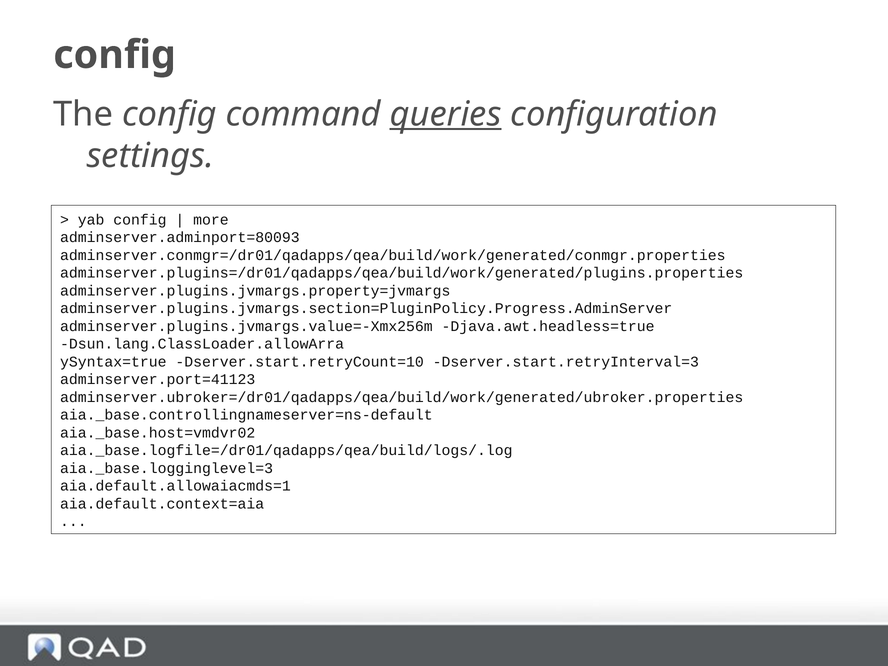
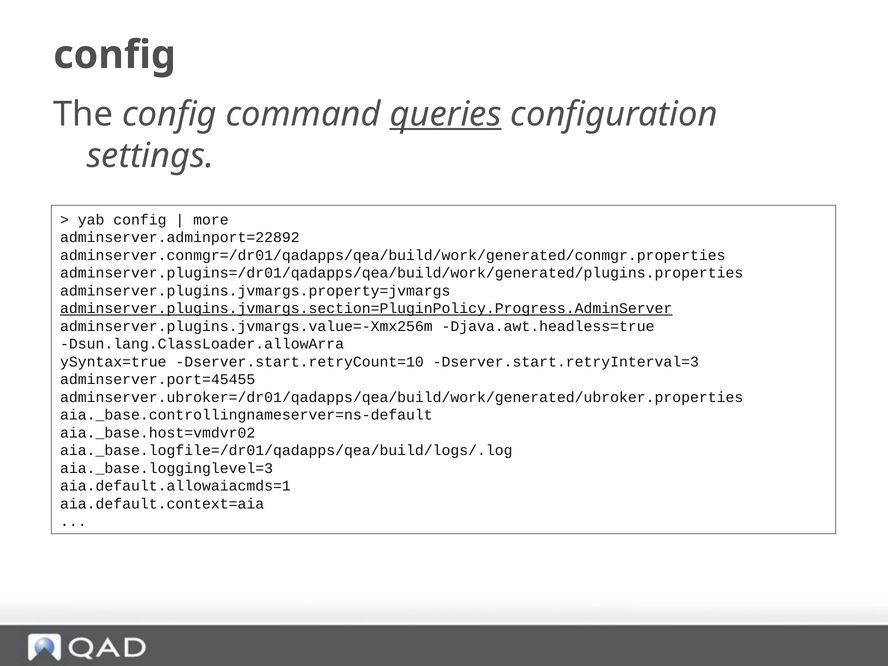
adminserver.adminport=80093: adminserver.adminport=80093 -> adminserver.adminport=22892
adminserver.plugins.jvmargs.section=PluginPolicy.Progress.AdminServer underline: none -> present
adminserver.port=41123: adminserver.port=41123 -> adminserver.port=45455
